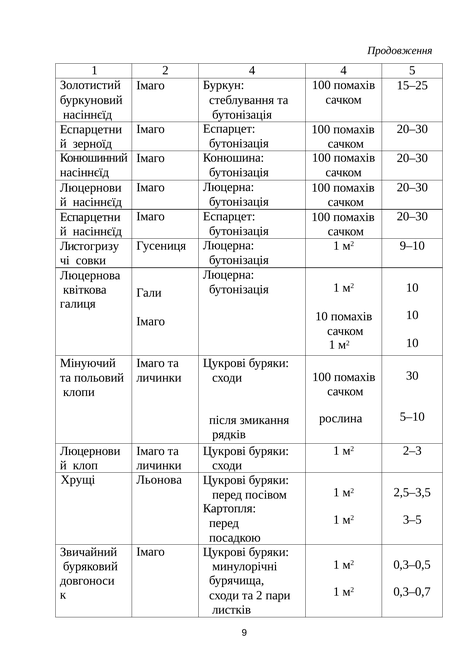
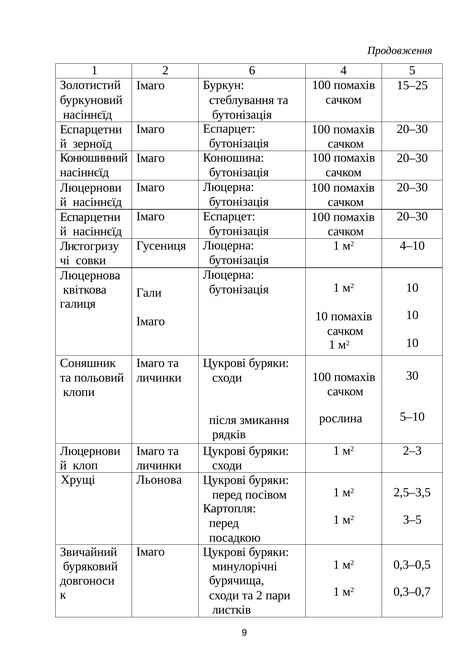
2 4: 4 -> 6
9–10: 9–10 -> 4–10
Мінуючий: Мінуючий -> Соняшник
